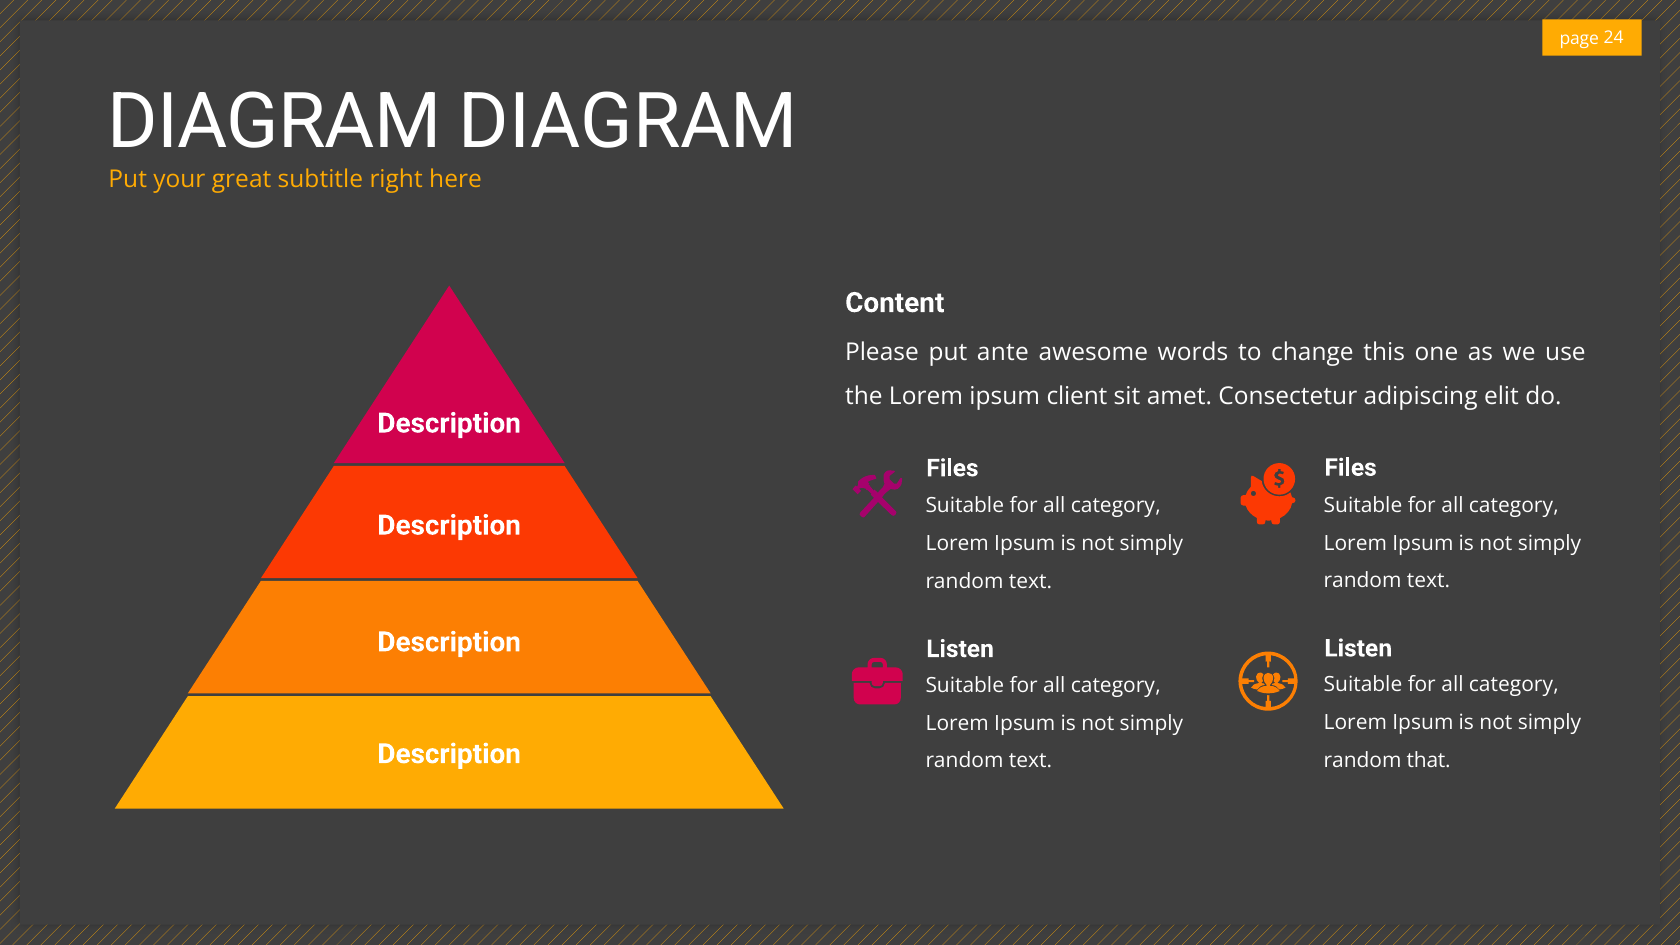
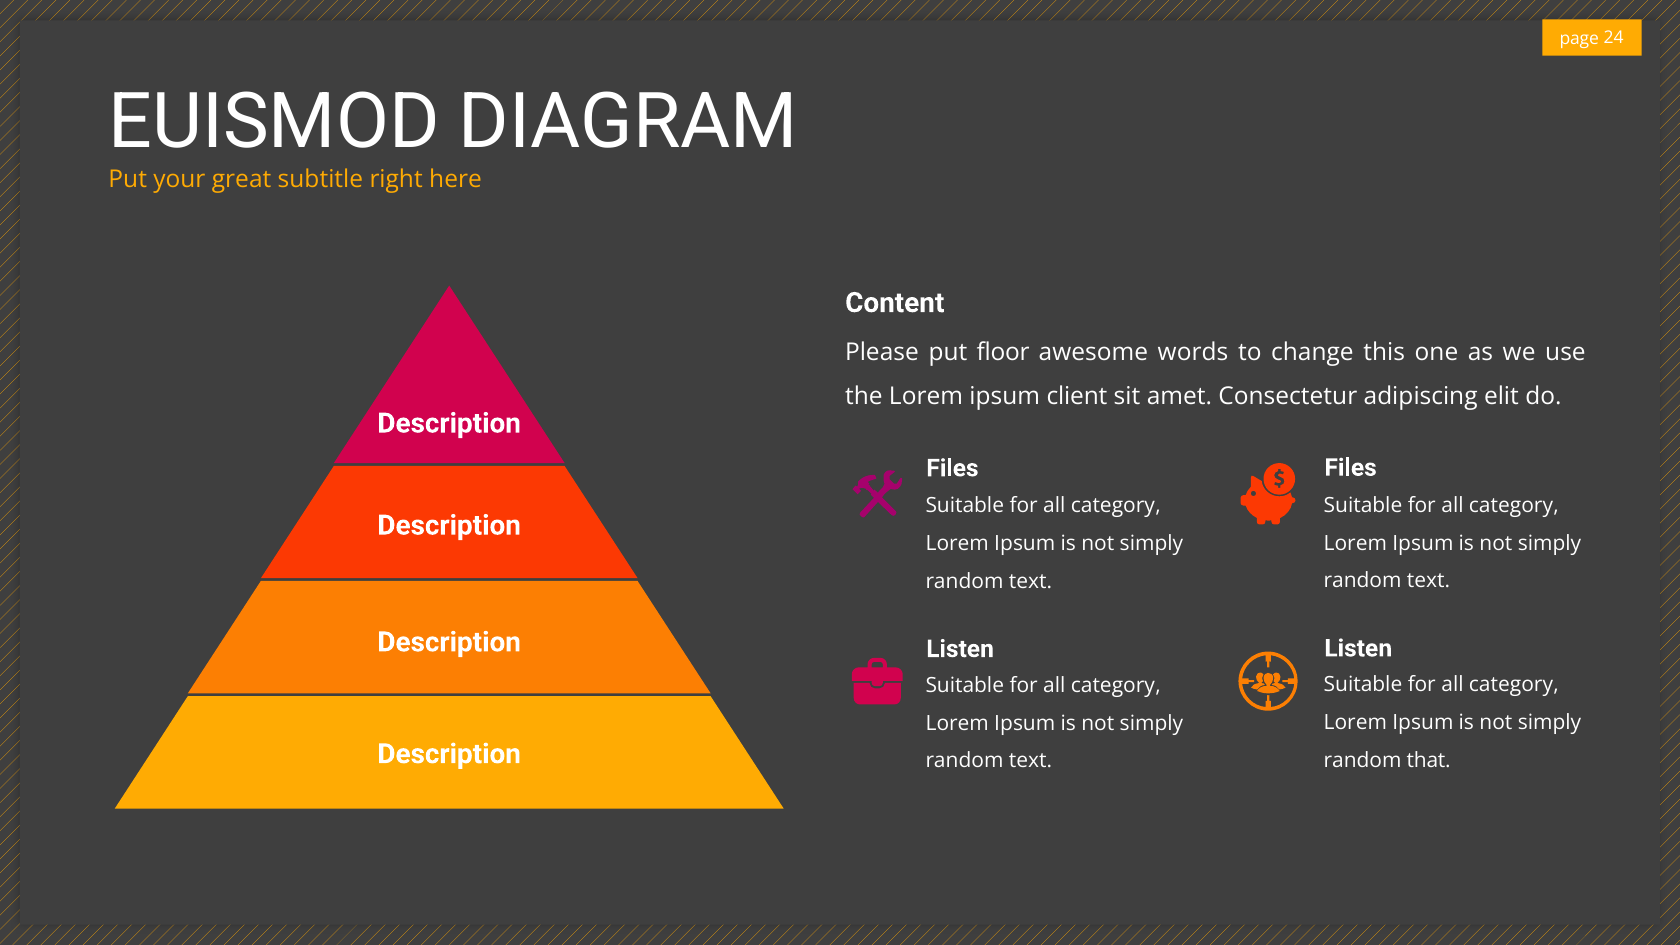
DIAGRAM at (274, 122): DIAGRAM -> EUISMOD
ante: ante -> floor
